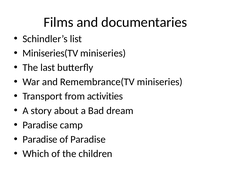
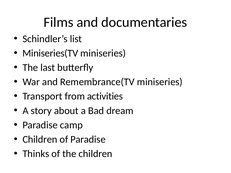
Paradise at (40, 140): Paradise -> Children
Which: Which -> Thinks
